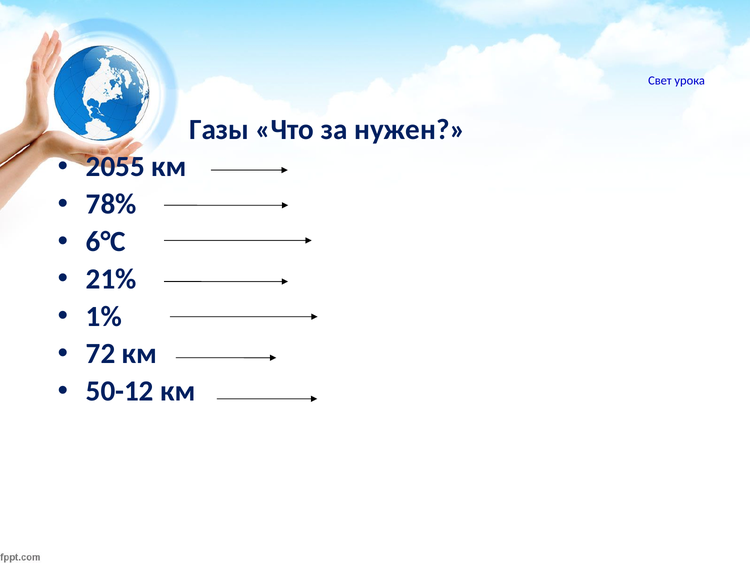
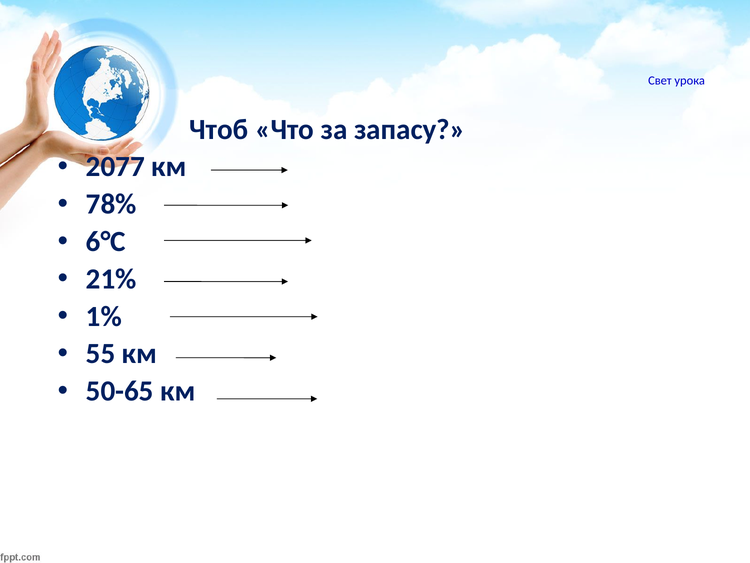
Газы: Газы -> Чтоб
нужен: нужен -> запасу
2055: 2055 -> 2077
72: 72 -> 55
50-12: 50-12 -> 50-65
